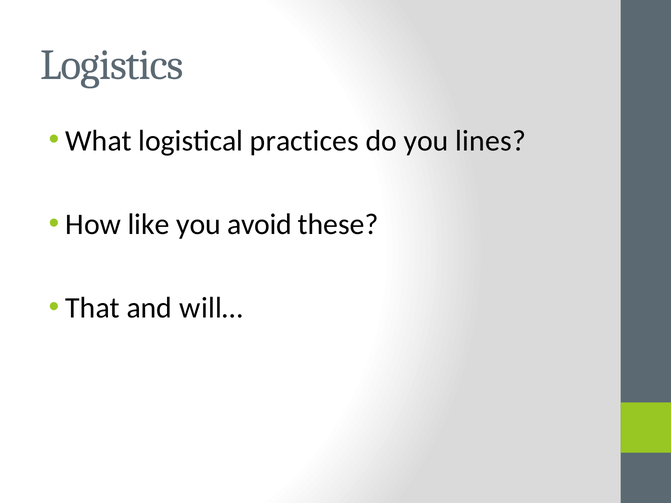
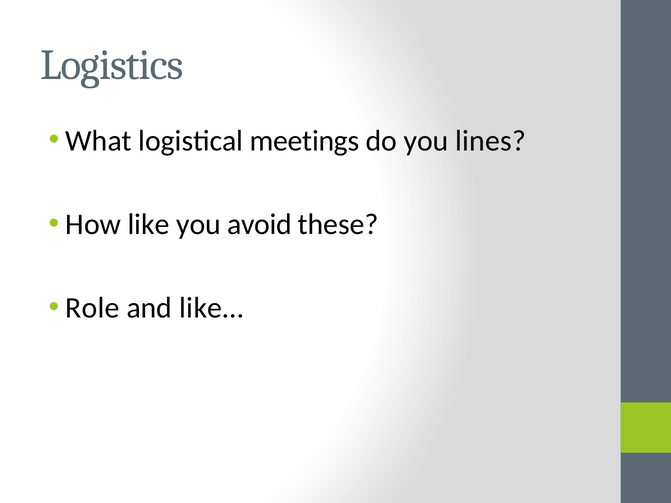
practices: practices -> meetings
That: That -> Role
will…: will… -> like…
